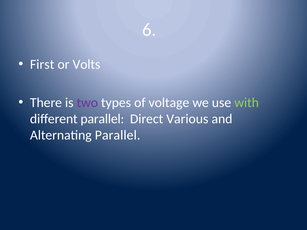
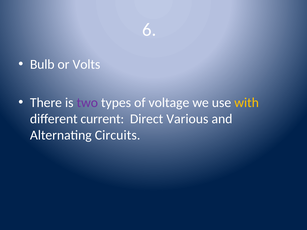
First: First -> Bulb
with colour: light green -> yellow
different parallel: parallel -> current
Alternating Parallel: Parallel -> Circuits
